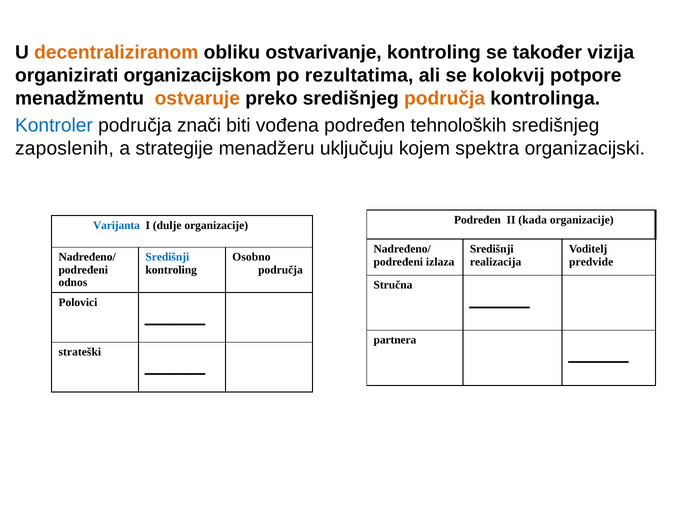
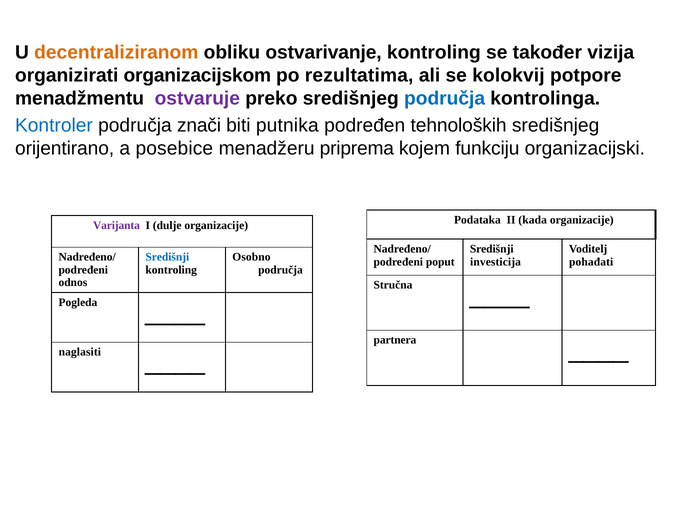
ostvaruje colour: orange -> purple
područja at (445, 98) colour: orange -> blue
vođena: vođena -> putnika
zaposlenih: zaposlenih -> orijentirano
strategije: strategije -> posebice
uključuju: uključuju -> priprema
spektra: spektra -> funkciju
Podređen at (477, 220): Podređen -> Podataka
Varijanta colour: blue -> purple
izlaza: izlaza -> poput
realizacija: realizacija -> investicija
predvide: predvide -> pohađati
Polovici: Polovici -> Pogleda
strateški: strateški -> naglasiti
